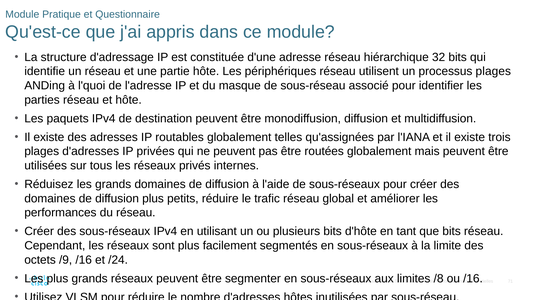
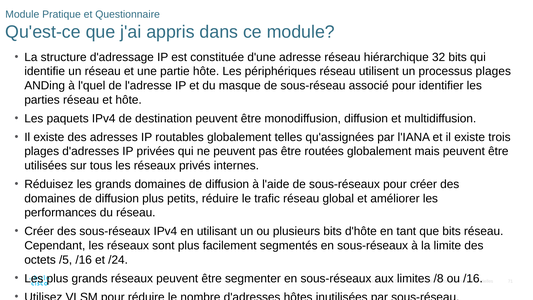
l'quoi: l'quoi -> l'quel
/9: /9 -> /5
